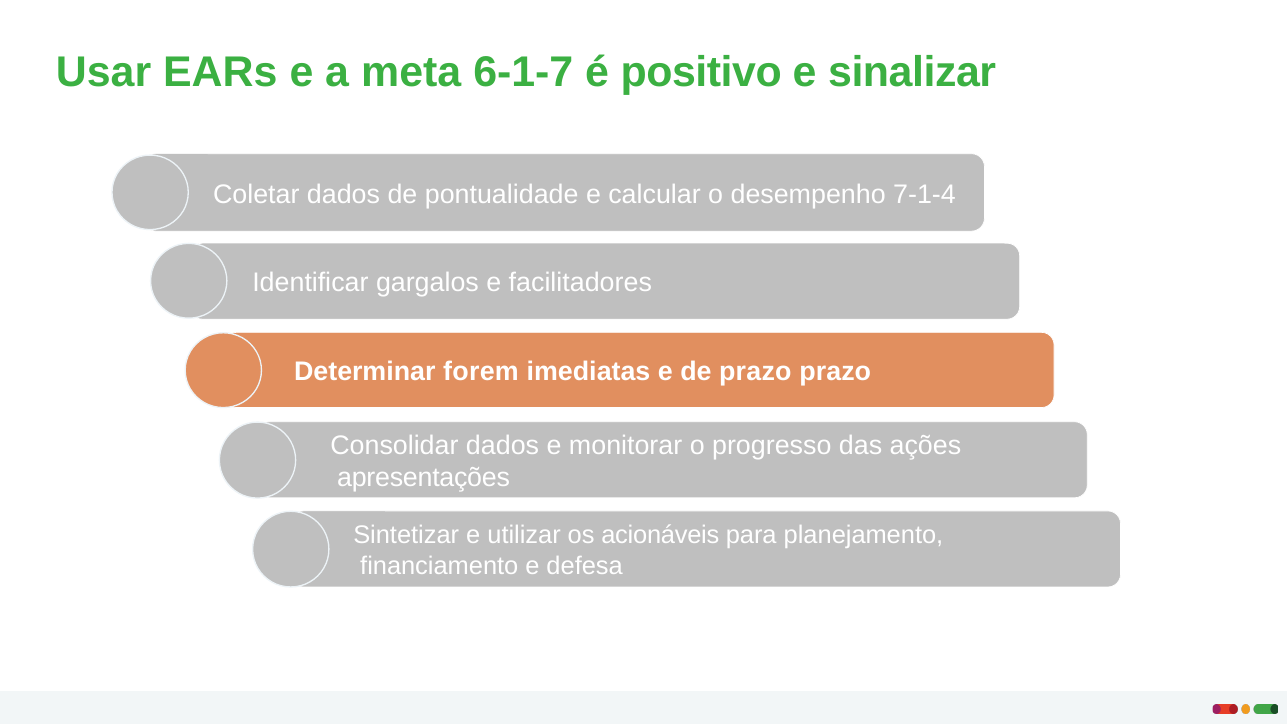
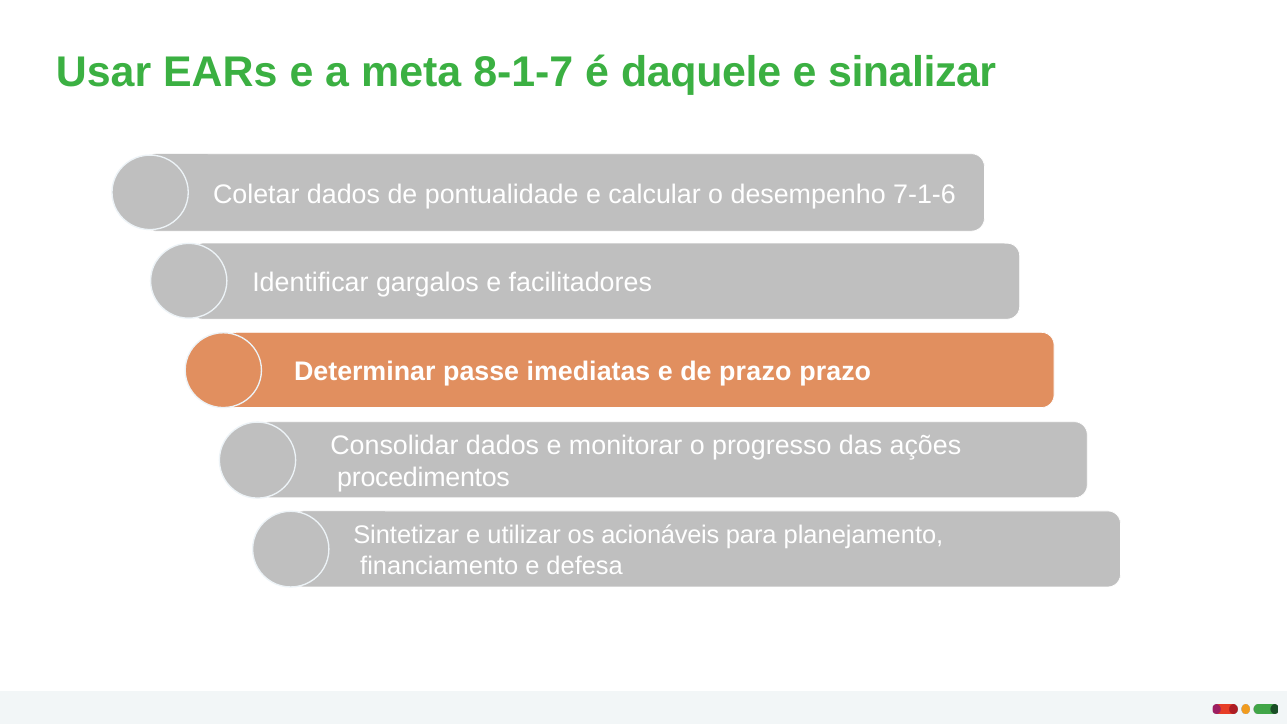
6-1-7: 6-1-7 -> 8-1-7
positivo: positivo -> daquele
7-1-4: 7-1-4 -> 7-1-6
forem: forem -> passe
apresentações: apresentações -> procedimentos
